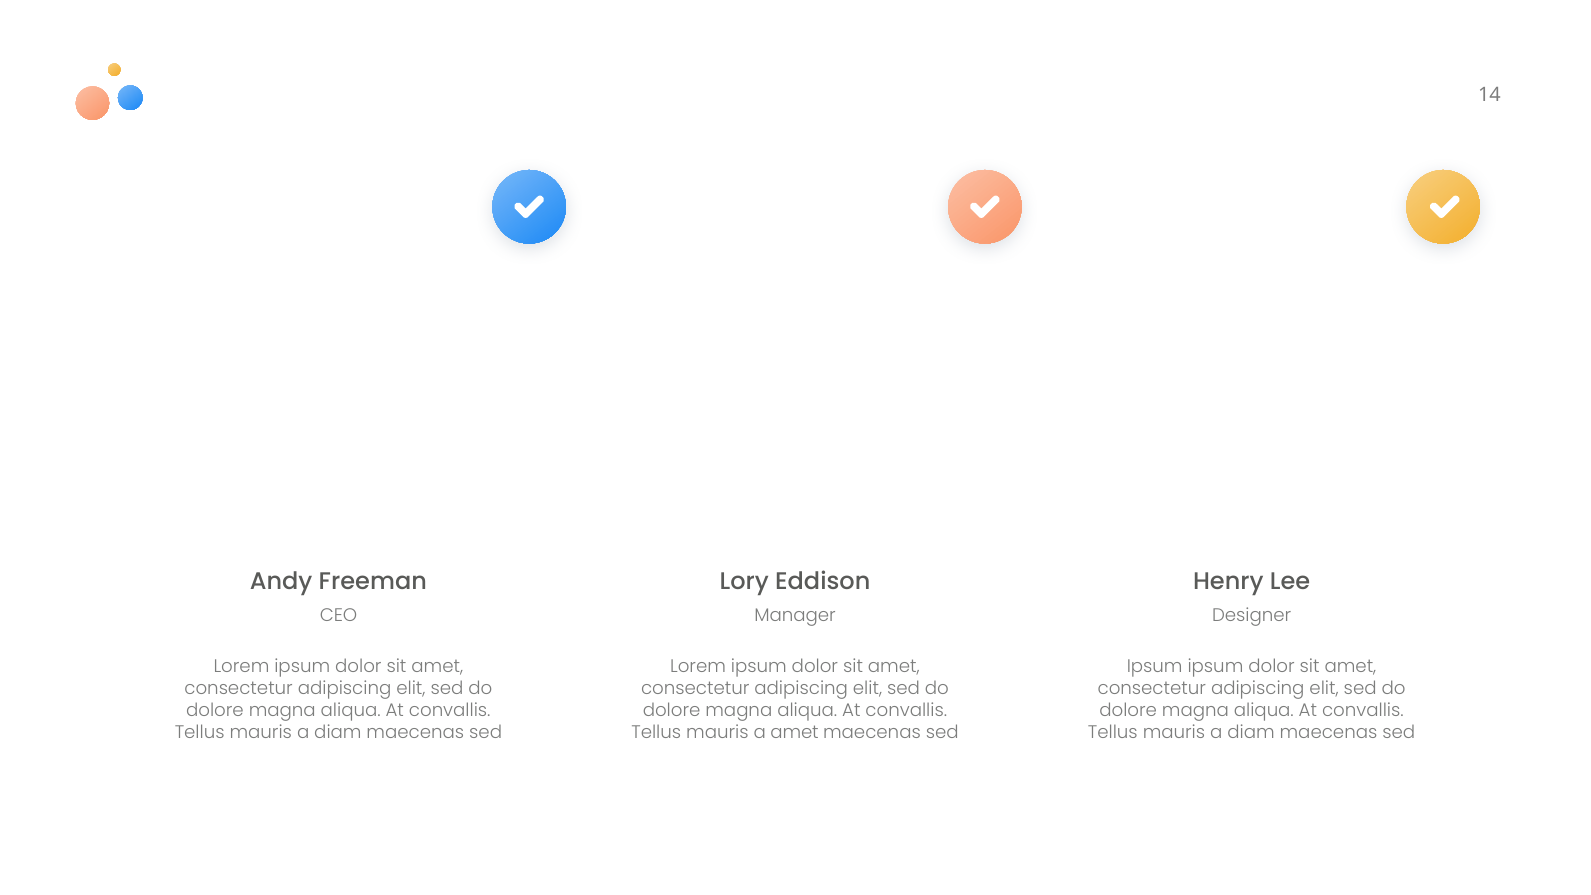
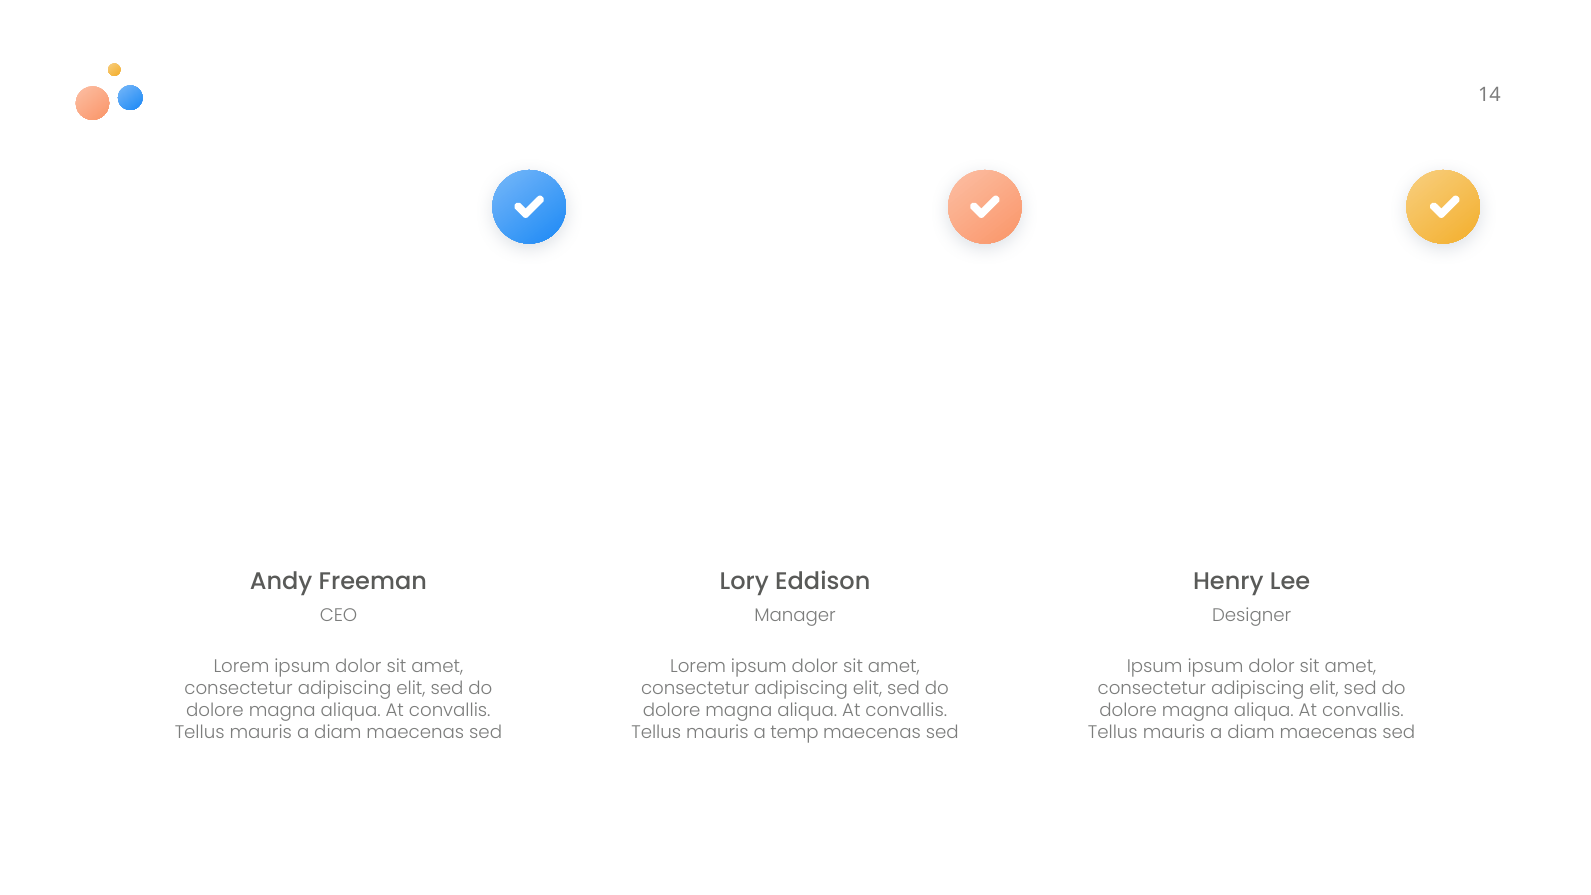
a amet: amet -> temp
